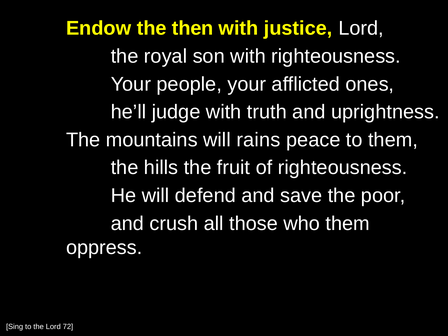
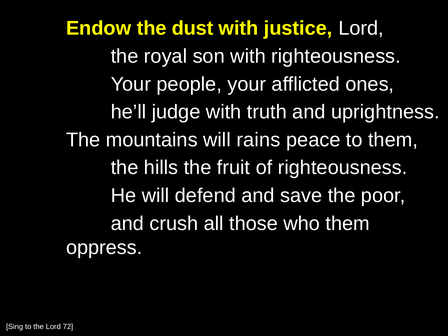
then: then -> dust
